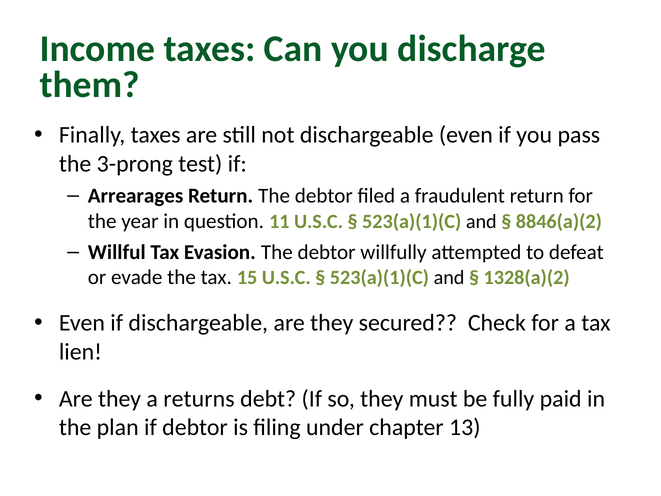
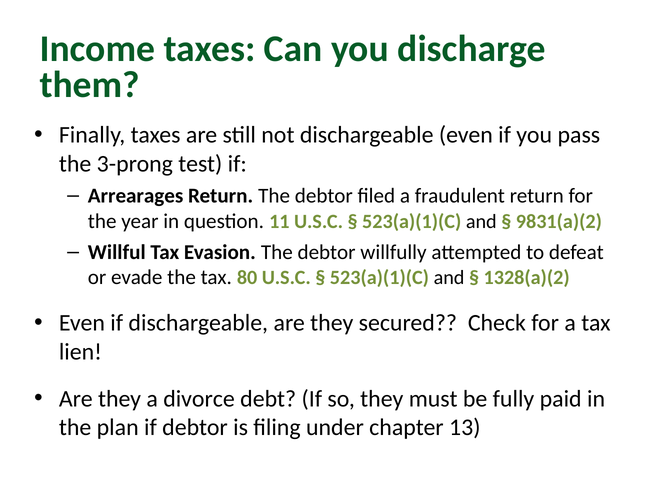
8846(a)(2: 8846(a)(2 -> 9831(a)(2
15: 15 -> 80
returns: returns -> divorce
